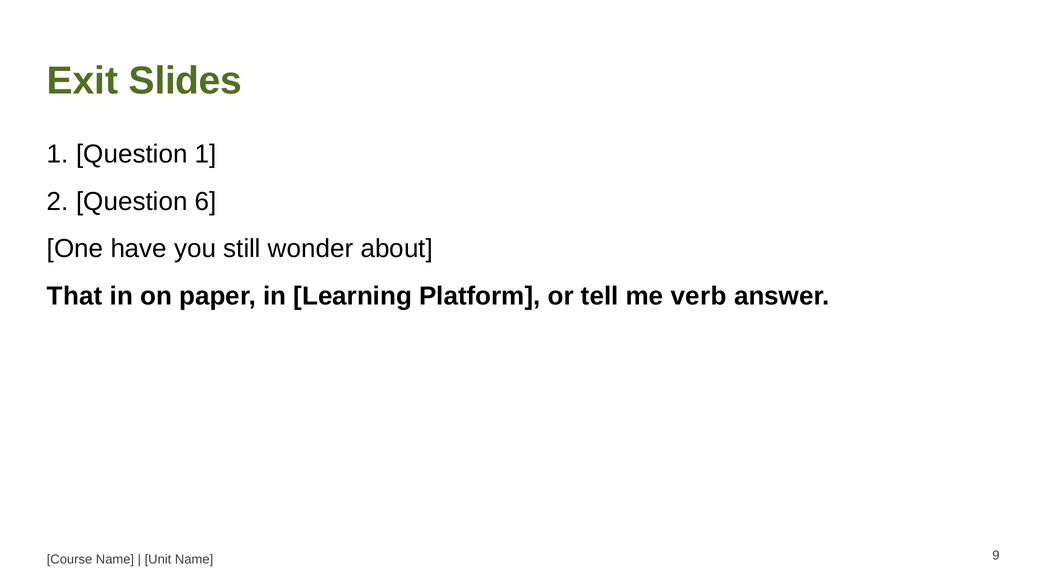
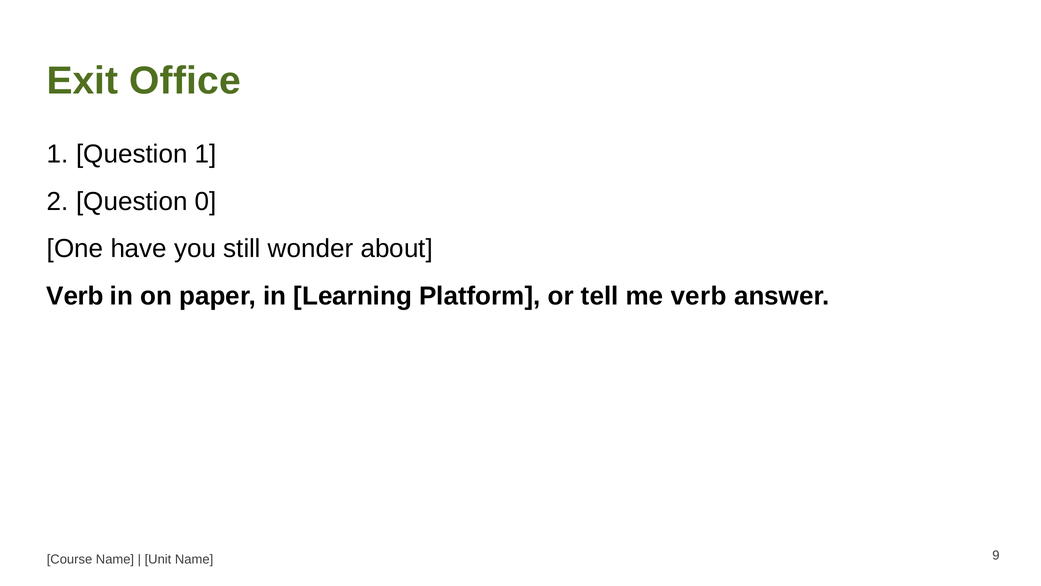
Slides: Slides -> Office
6: 6 -> 0
That at (75, 296): That -> Verb
